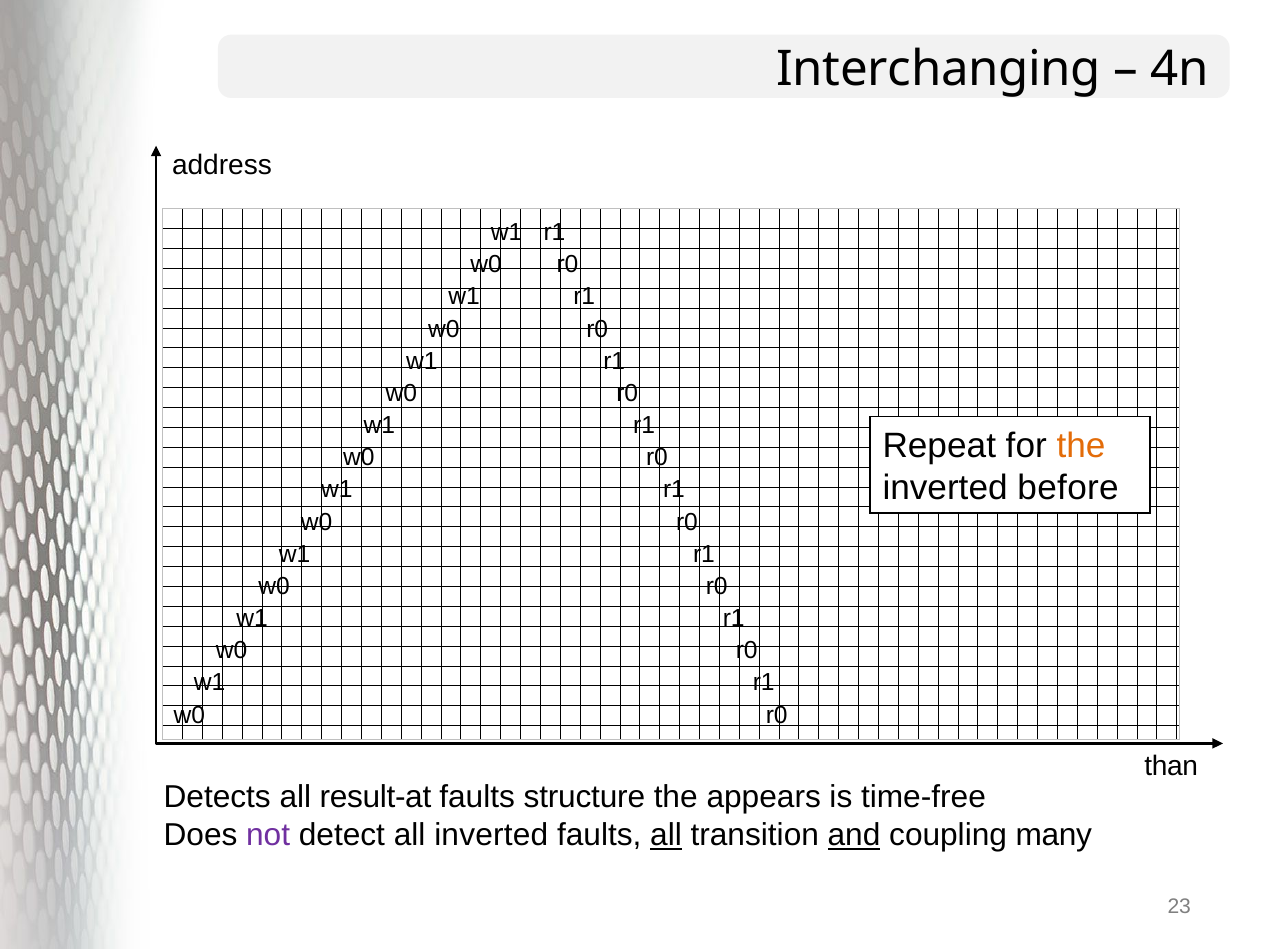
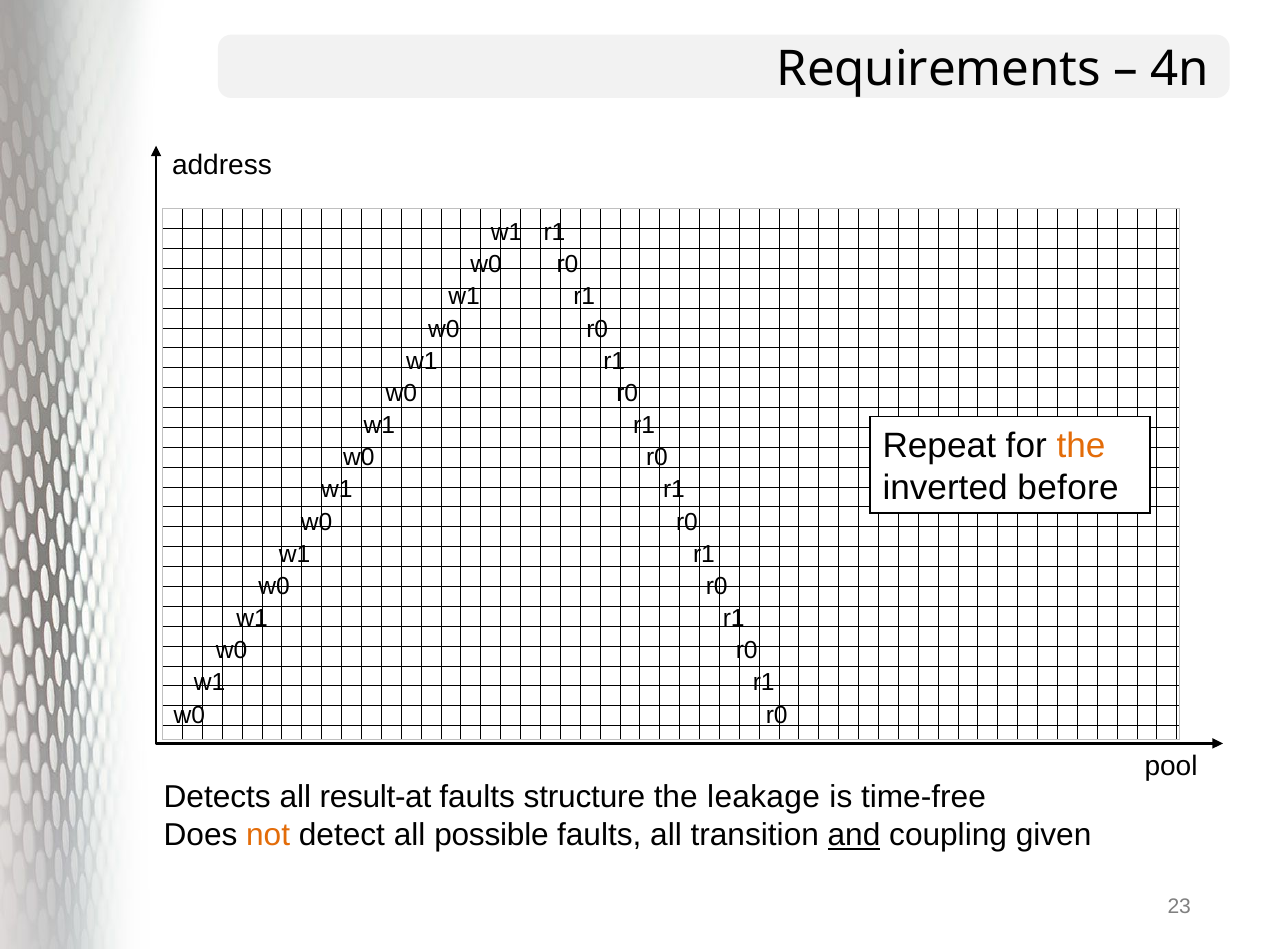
Interchanging: Interchanging -> Requirements
than: than -> pool
appears: appears -> leakage
not colour: purple -> orange
all inverted: inverted -> possible
all at (666, 836) underline: present -> none
many: many -> given
